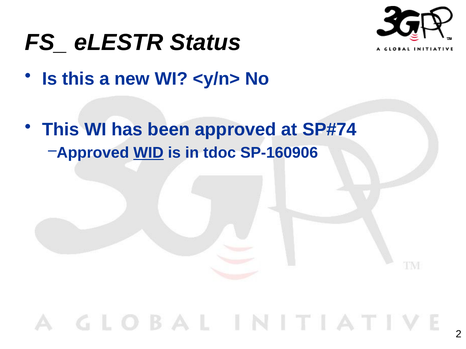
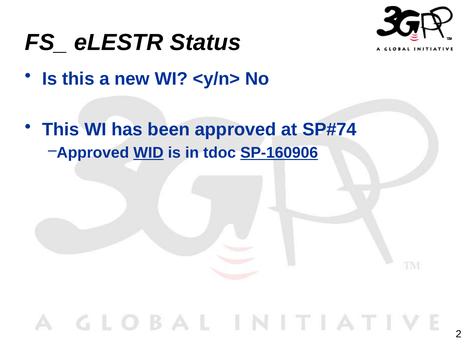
SP-160906 underline: none -> present
